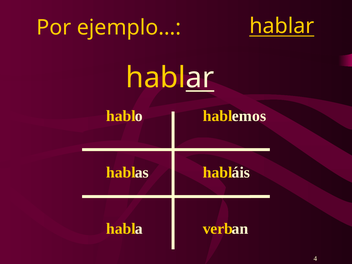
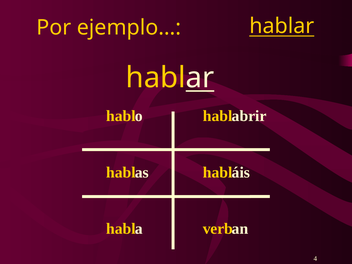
emos: emos -> abrir
